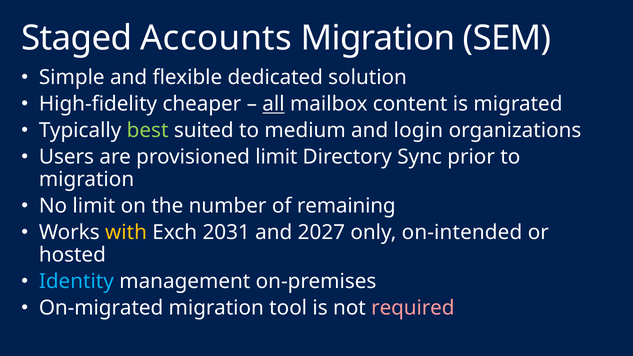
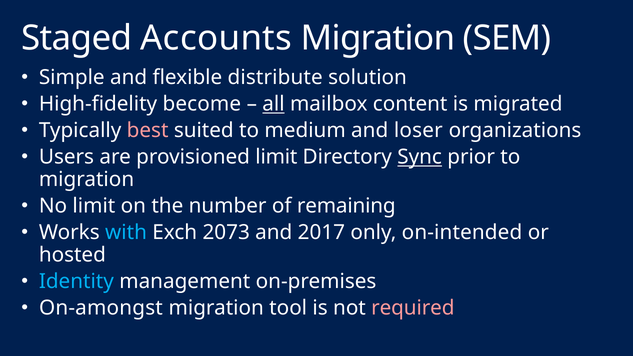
dedicated: dedicated -> distribute
cheaper: cheaper -> become
best colour: light green -> pink
login: login -> loser
Sync underline: none -> present
with colour: yellow -> light blue
2031: 2031 -> 2073
2027: 2027 -> 2017
On-migrated: On-migrated -> On-amongst
